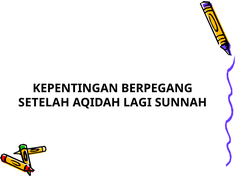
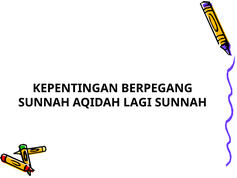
SETELAH at (44, 102): SETELAH -> SUNNAH
